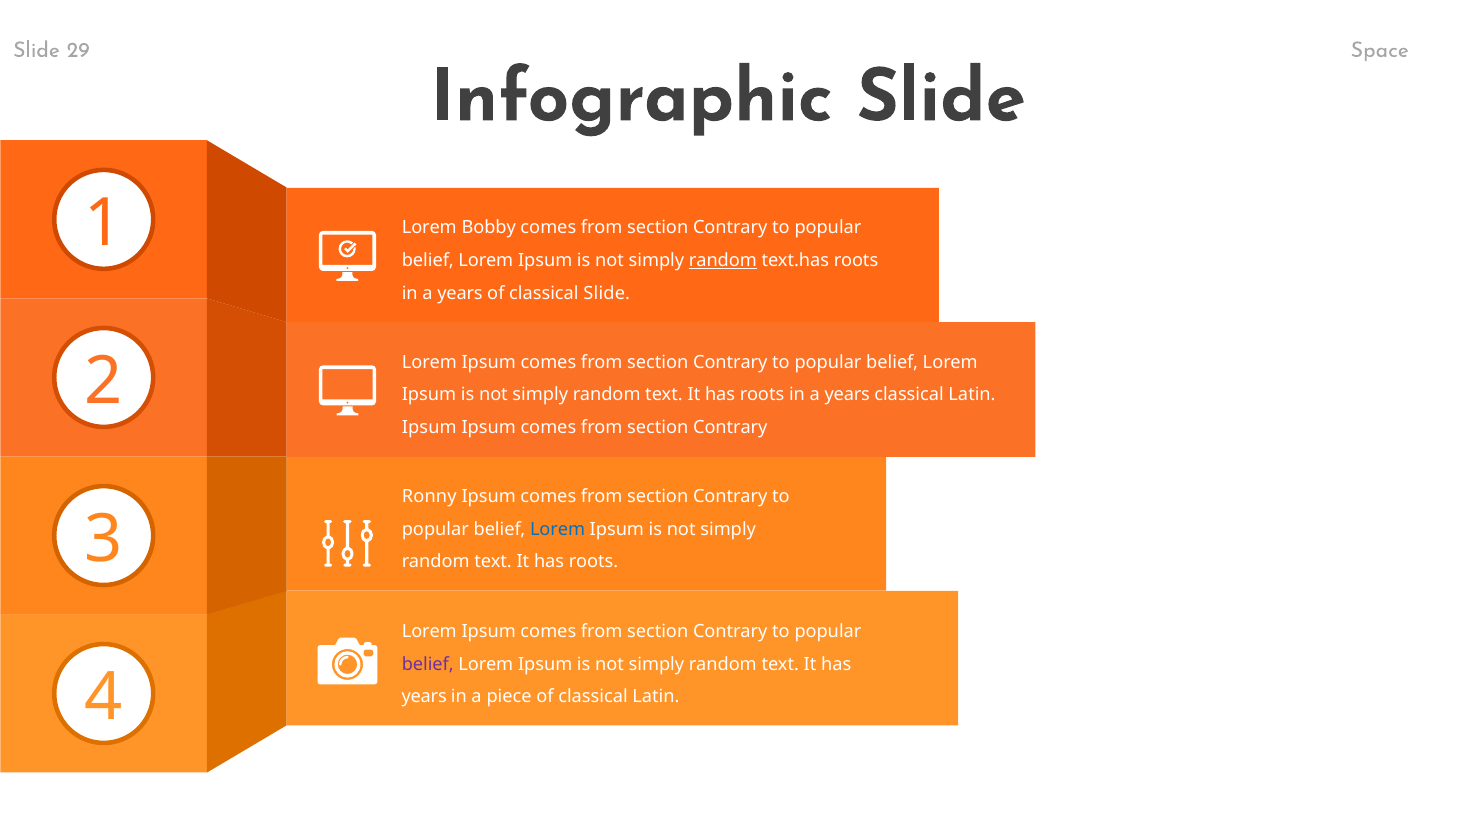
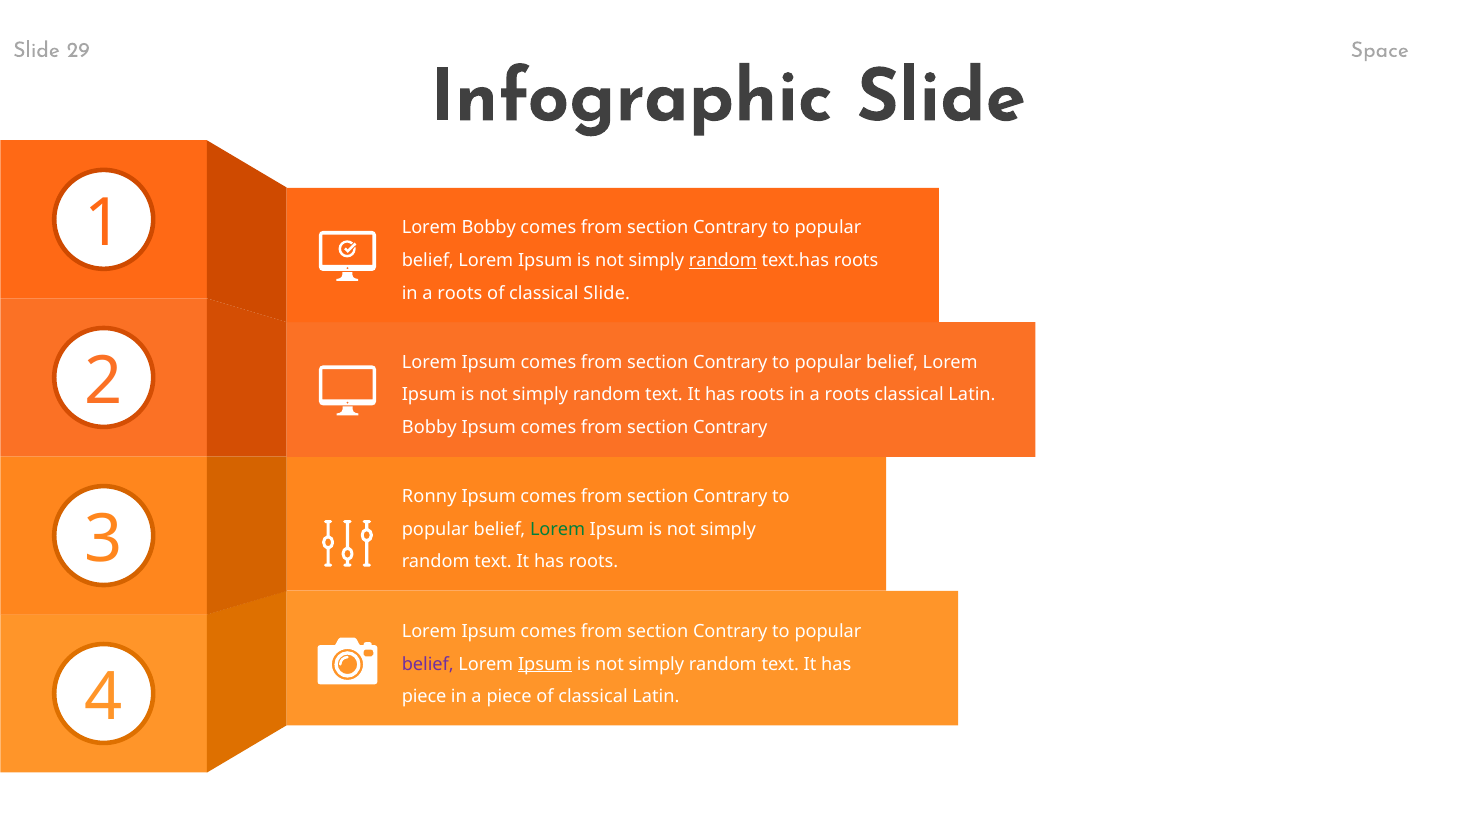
years at (460, 294): years -> roots
years at (847, 395): years -> roots
Ipsum at (429, 428): Ipsum -> Bobby
Lorem at (558, 530) colour: blue -> green
Ipsum at (545, 665) underline: none -> present
years at (424, 697): years -> piece
